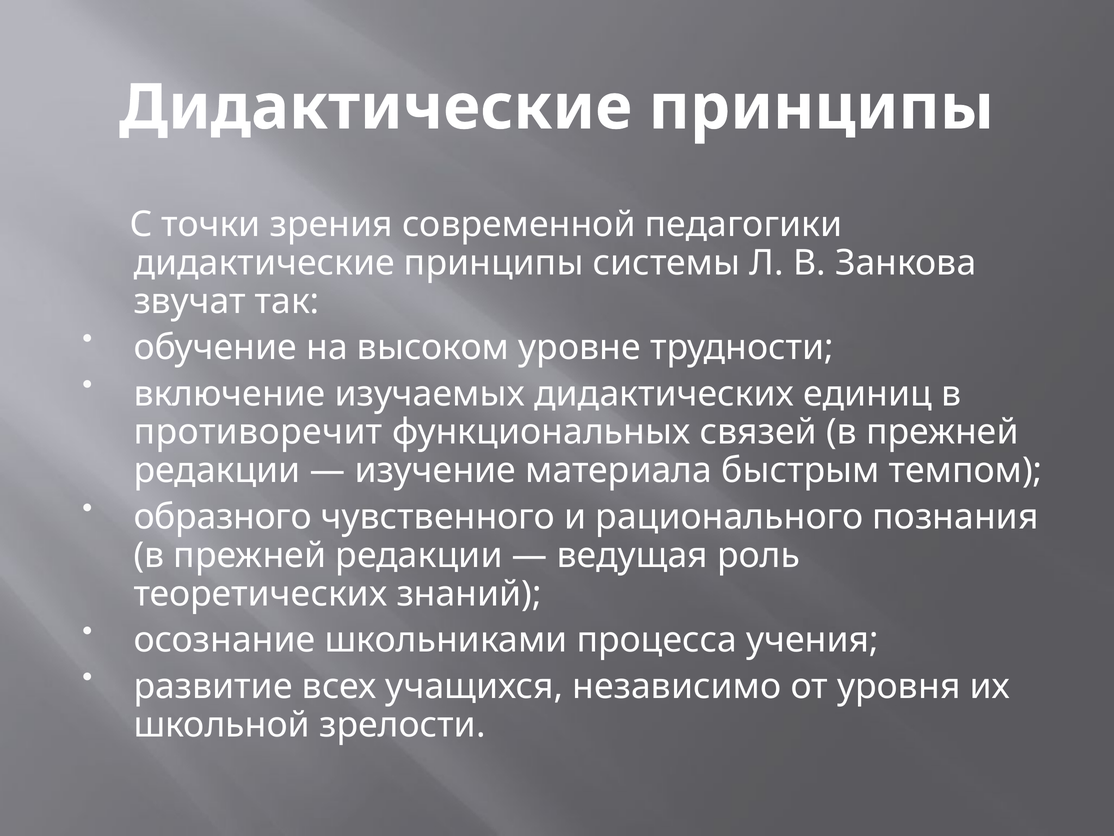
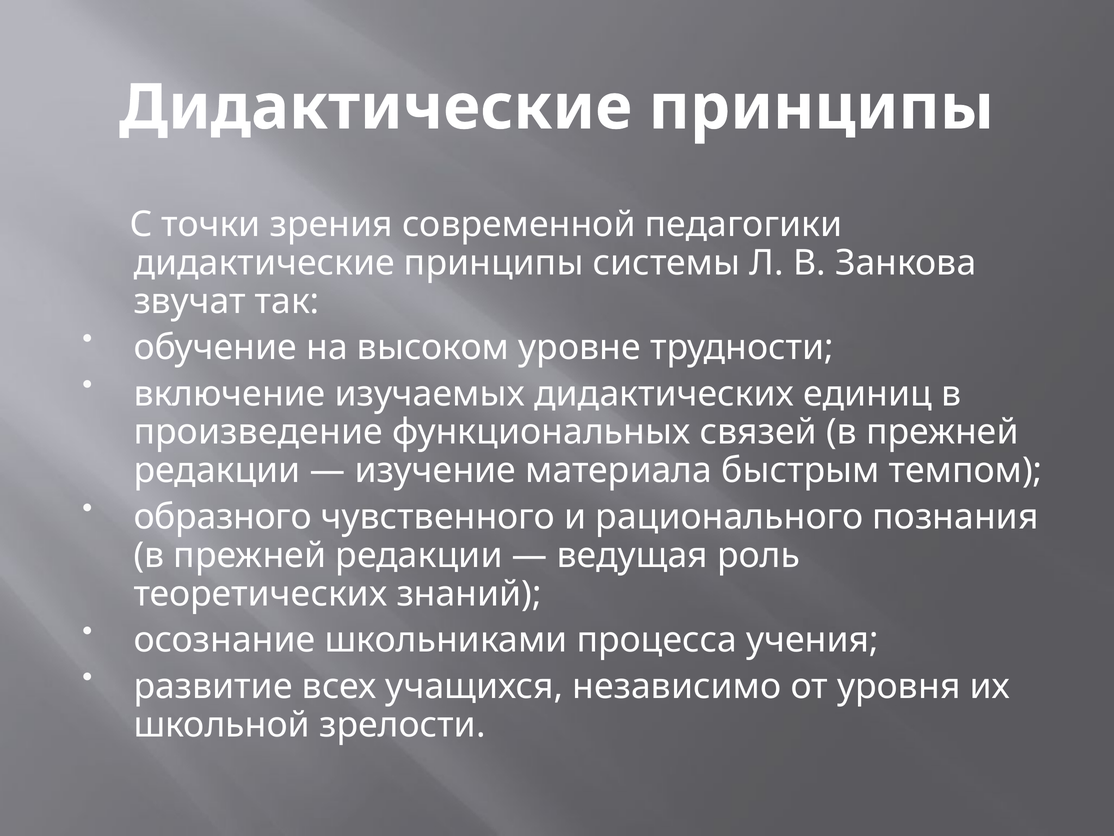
противоречит: противоречит -> произведение
